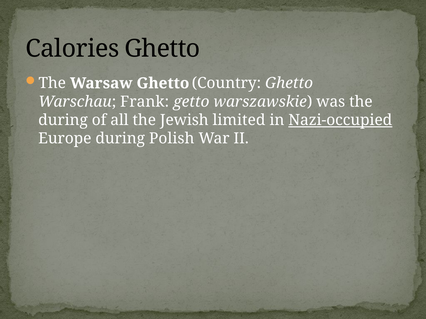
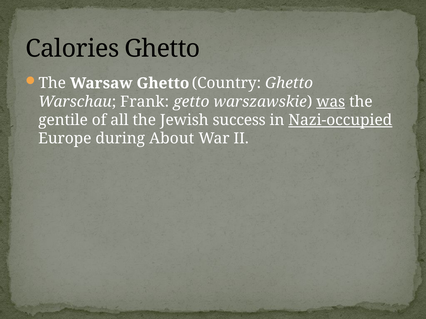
was underline: none -> present
during at (63, 120): during -> gentile
limited: limited -> success
Polish: Polish -> About
